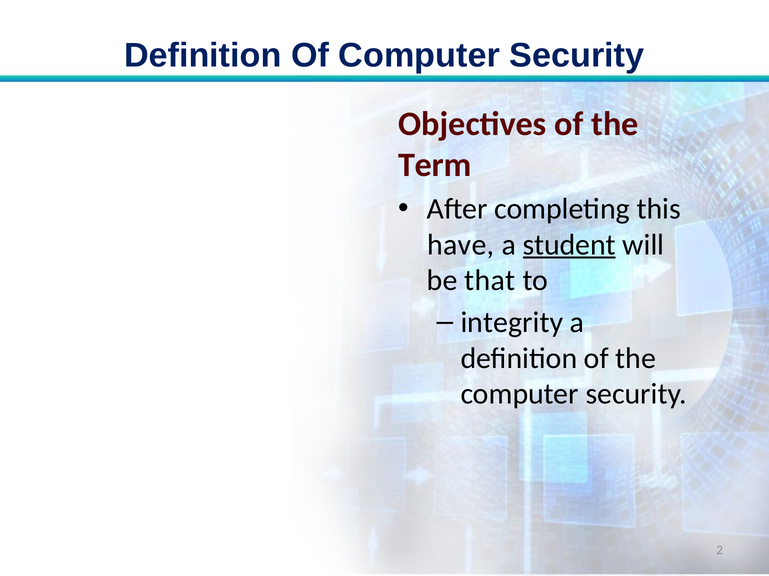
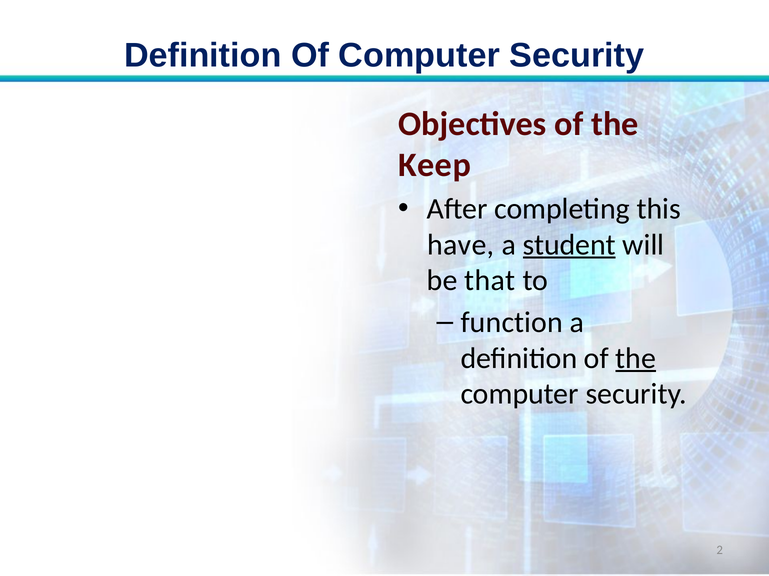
Term: Term -> Keep
integrity: integrity -> function
the at (636, 359) underline: none -> present
